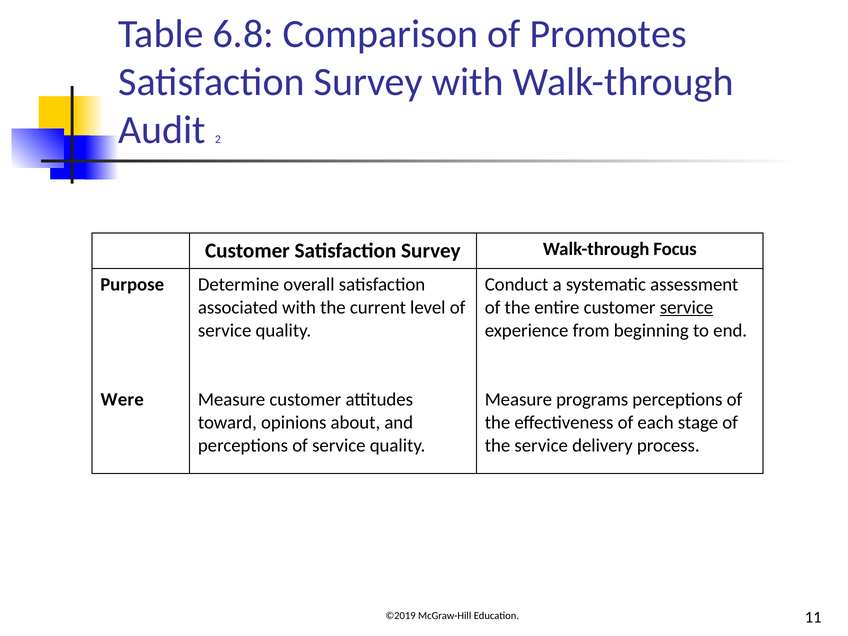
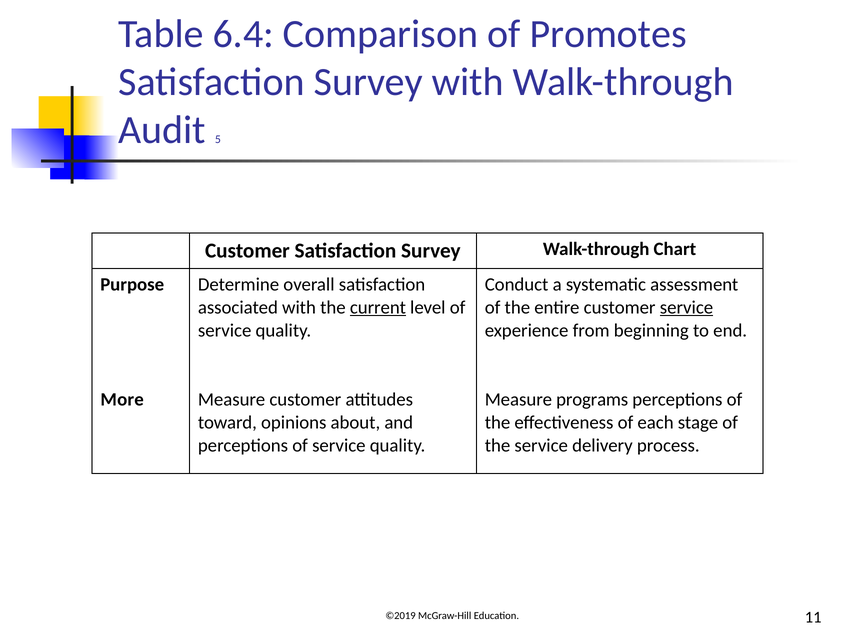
6.8: 6.8 -> 6.4
2: 2 -> 5
Focus: Focus -> Chart
current underline: none -> present
Were: Were -> More
